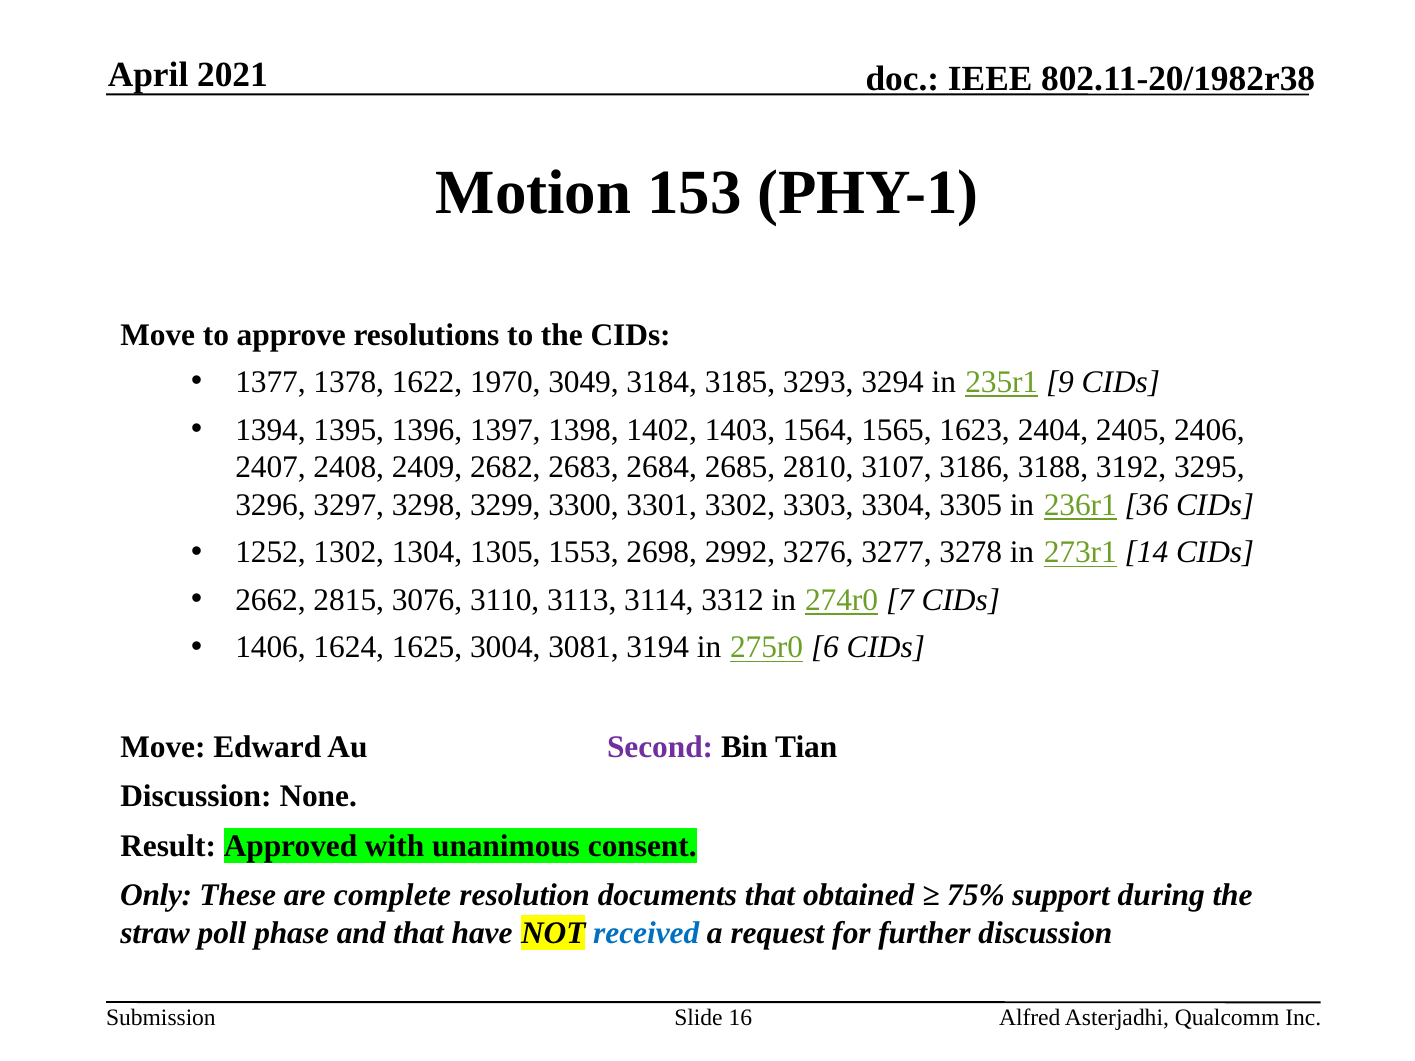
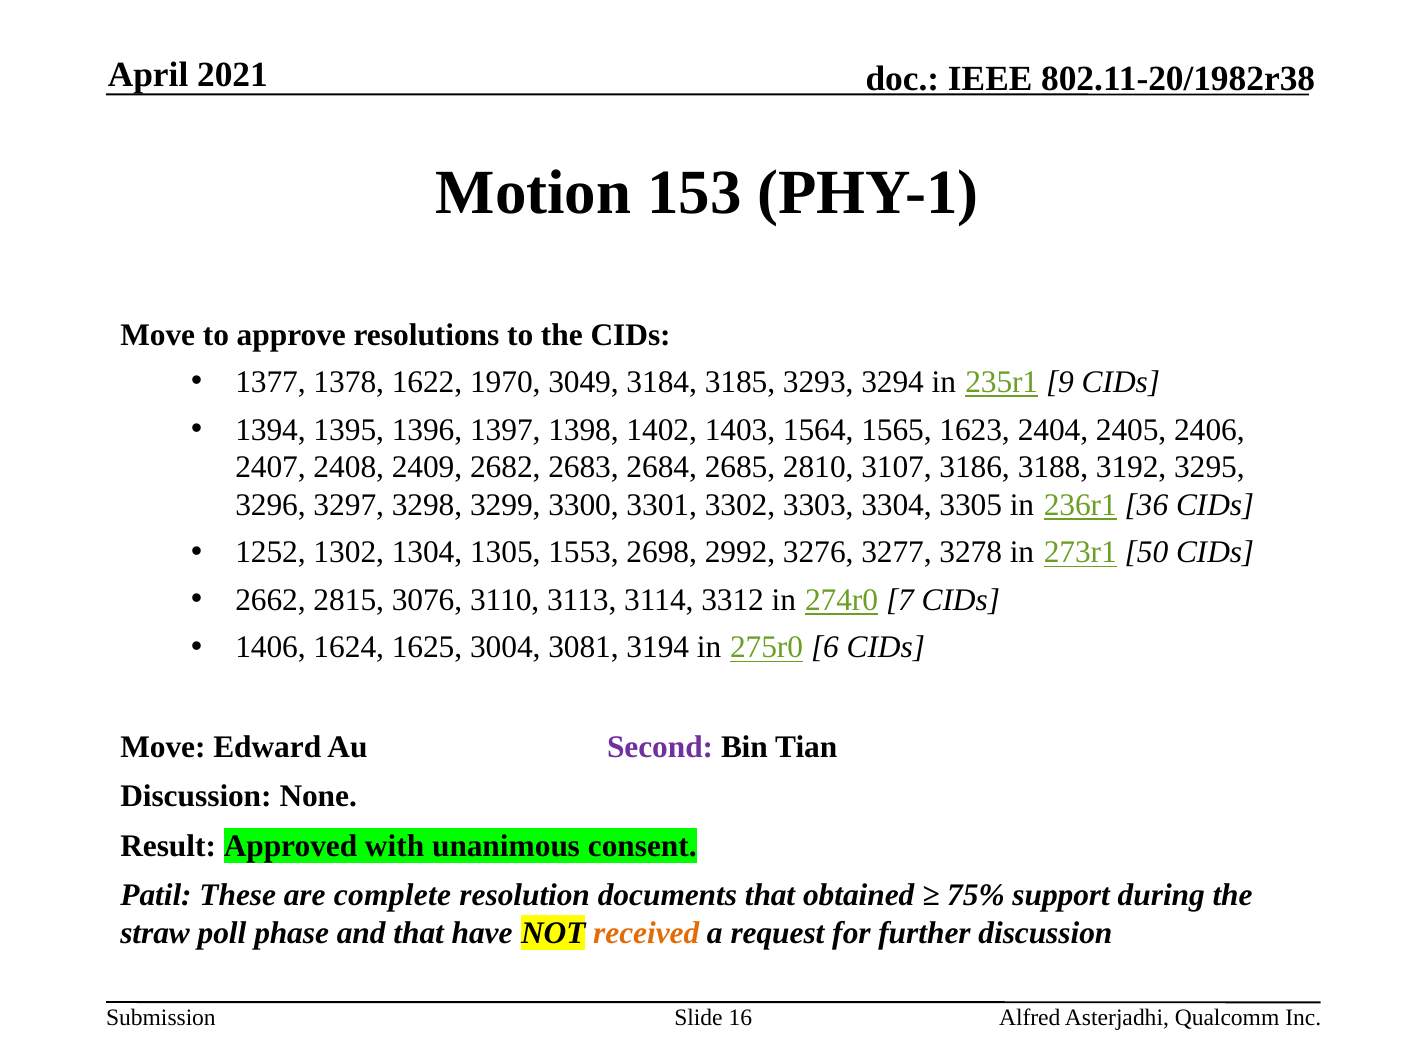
14: 14 -> 50
Only: Only -> Patil
received colour: blue -> orange
